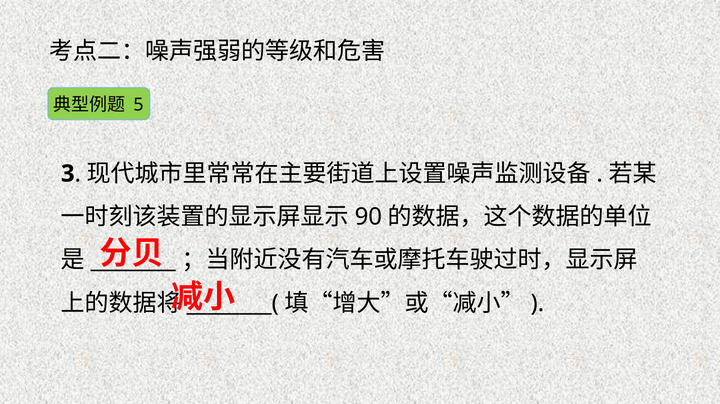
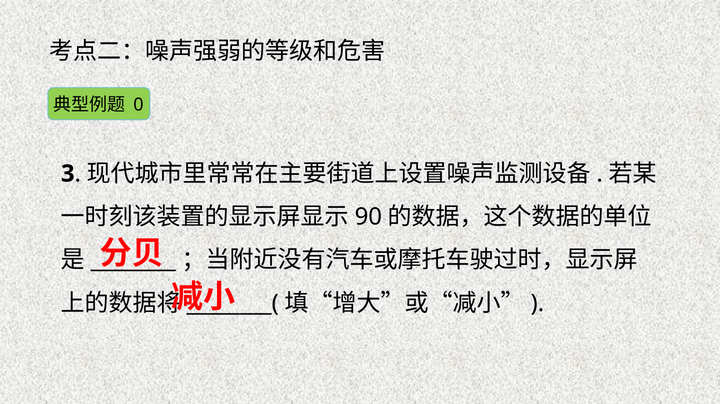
5: 5 -> 0
